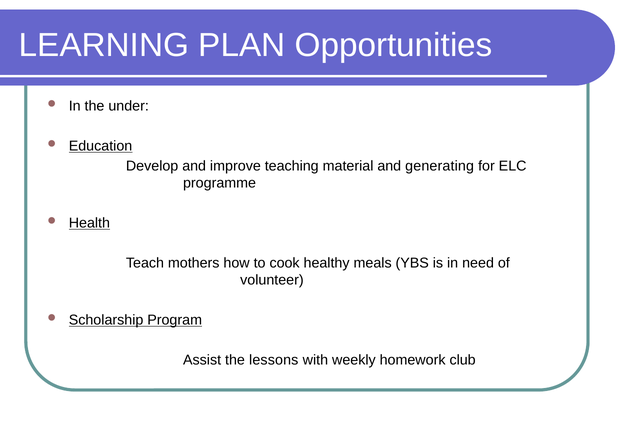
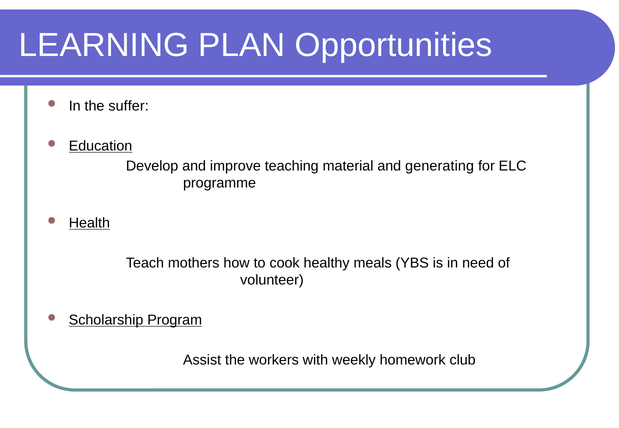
under: under -> suffer
lessons: lessons -> workers
